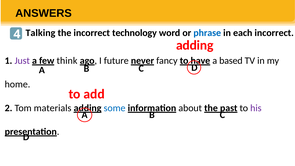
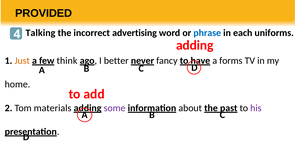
ANSWERS: ANSWERS -> PROVIDED
technology: technology -> advertising
each incorrect: incorrect -> uniforms
Just colour: purple -> orange
future: future -> better
based: based -> forms
some colour: blue -> purple
